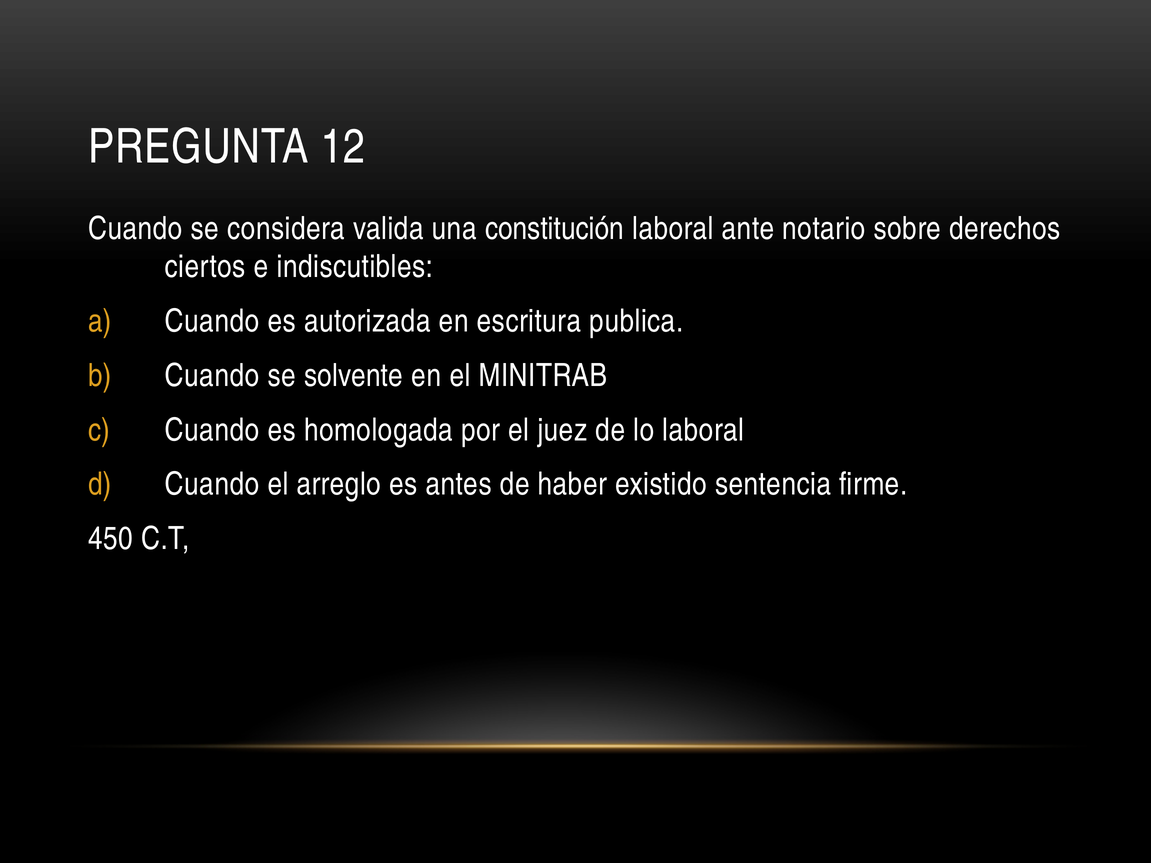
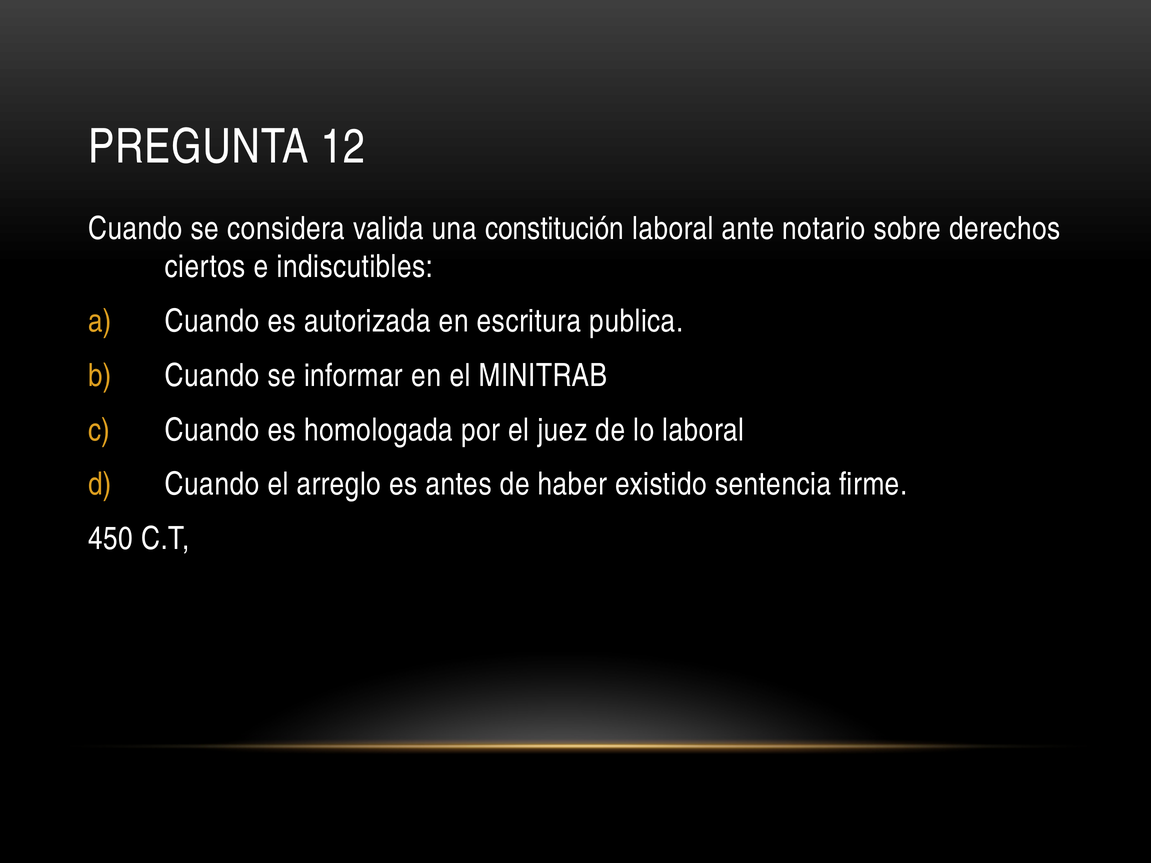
solvente: solvente -> informar
